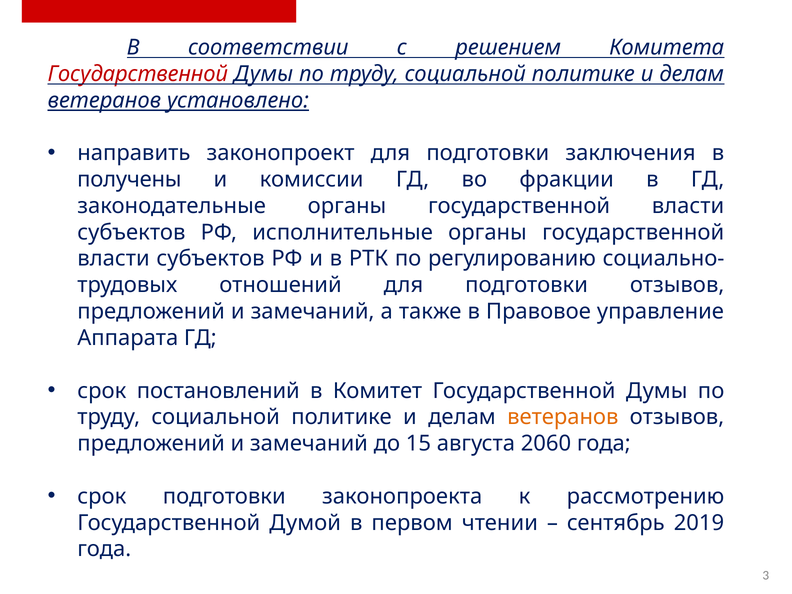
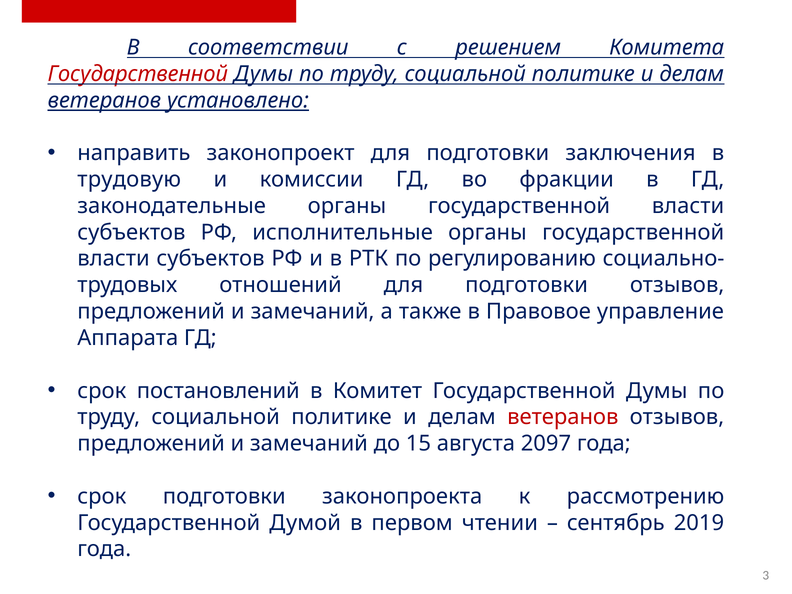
получены: получены -> трудовую
ветеранов at (563, 417) colour: orange -> red
2060: 2060 -> 2097
